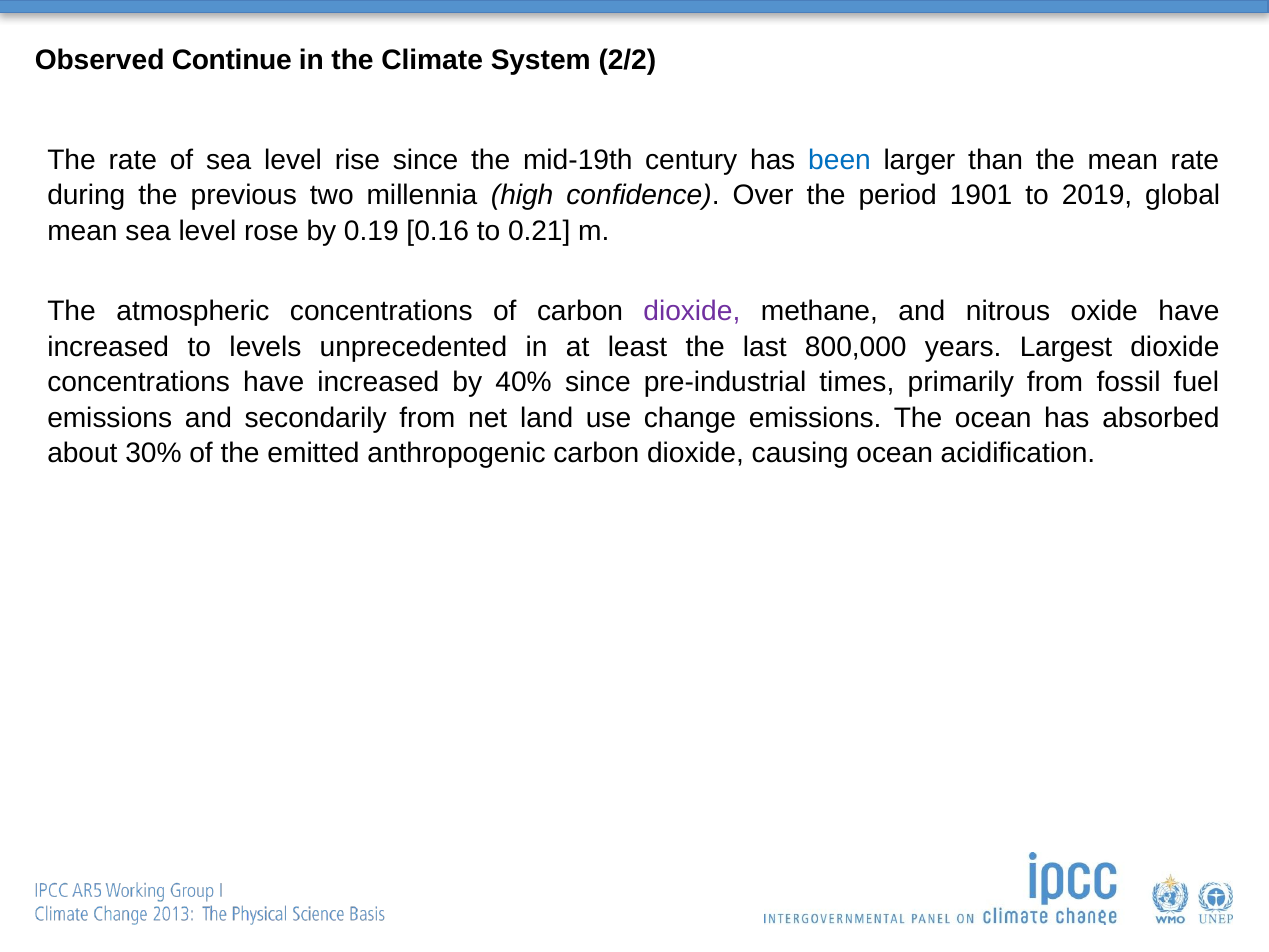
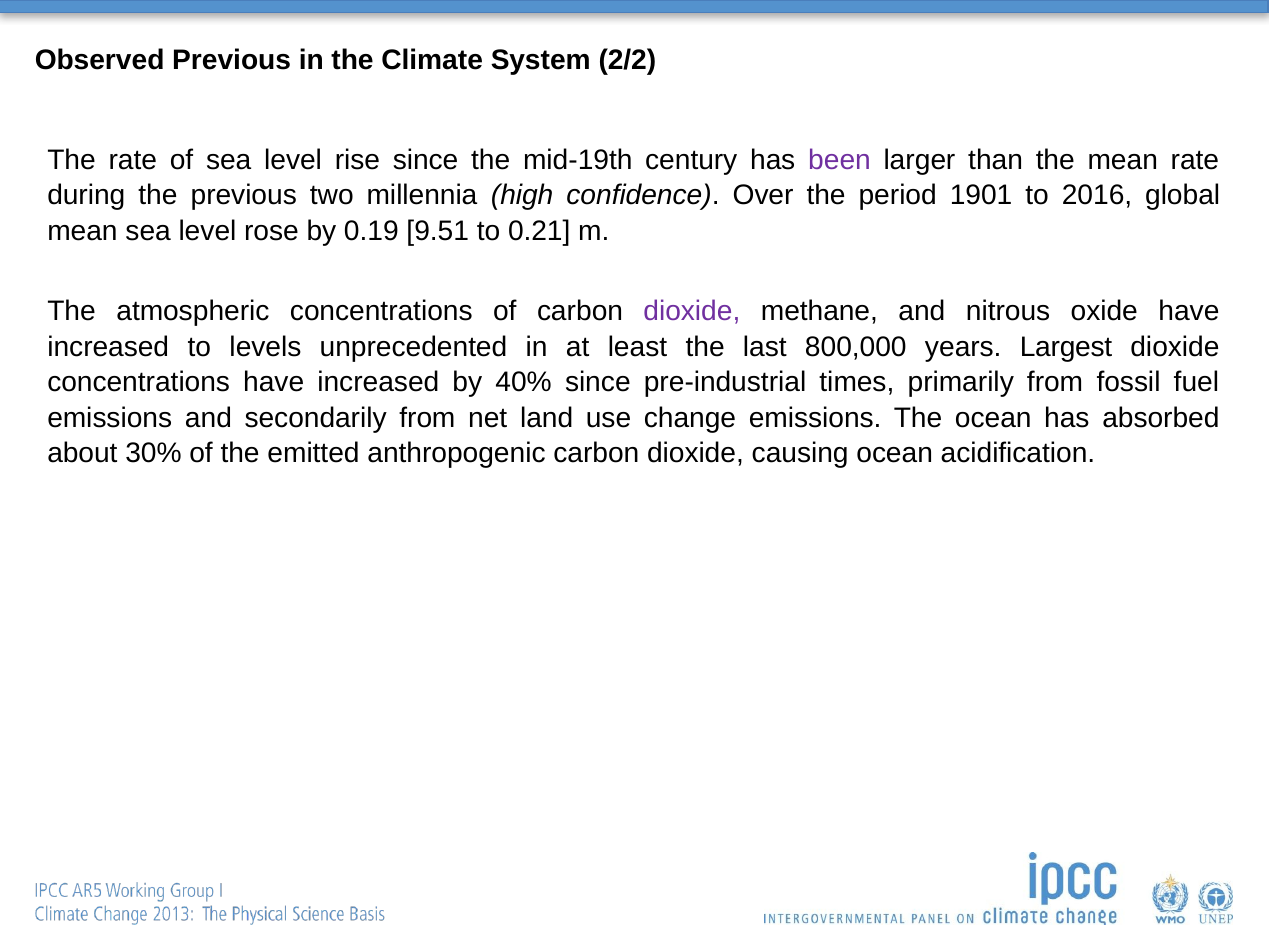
Observed Continue: Continue -> Previous
been colour: blue -> purple
2019: 2019 -> 2016
0.16: 0.16 -> 9.51
